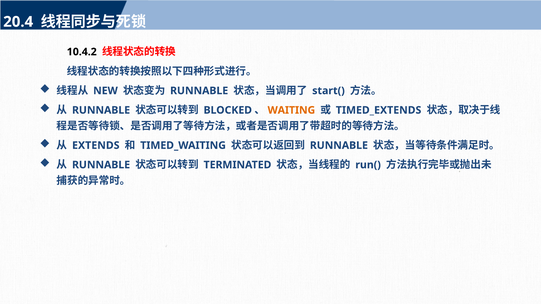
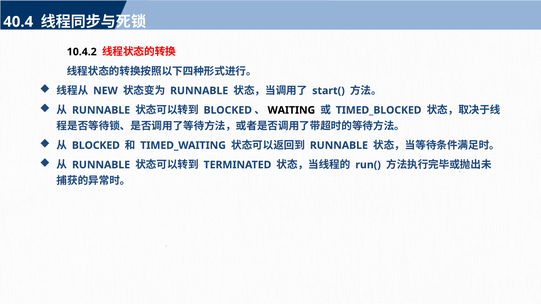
20.4: 20.4 -> 40.4
WAITING colour: orange -> black
TIMED_EXTENDS: TIMED_EXTENDS -> TIMED_BLOCKED
EXTENDS at (96, 146): EXTENDS -> BLOCKED
